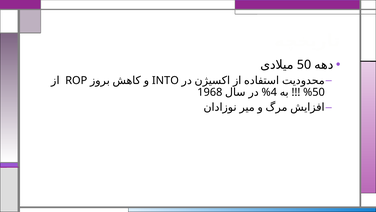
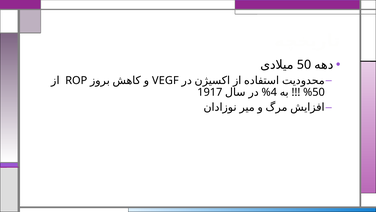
INTO: INTO -> VEGF
1968: 1968 -> 1917
